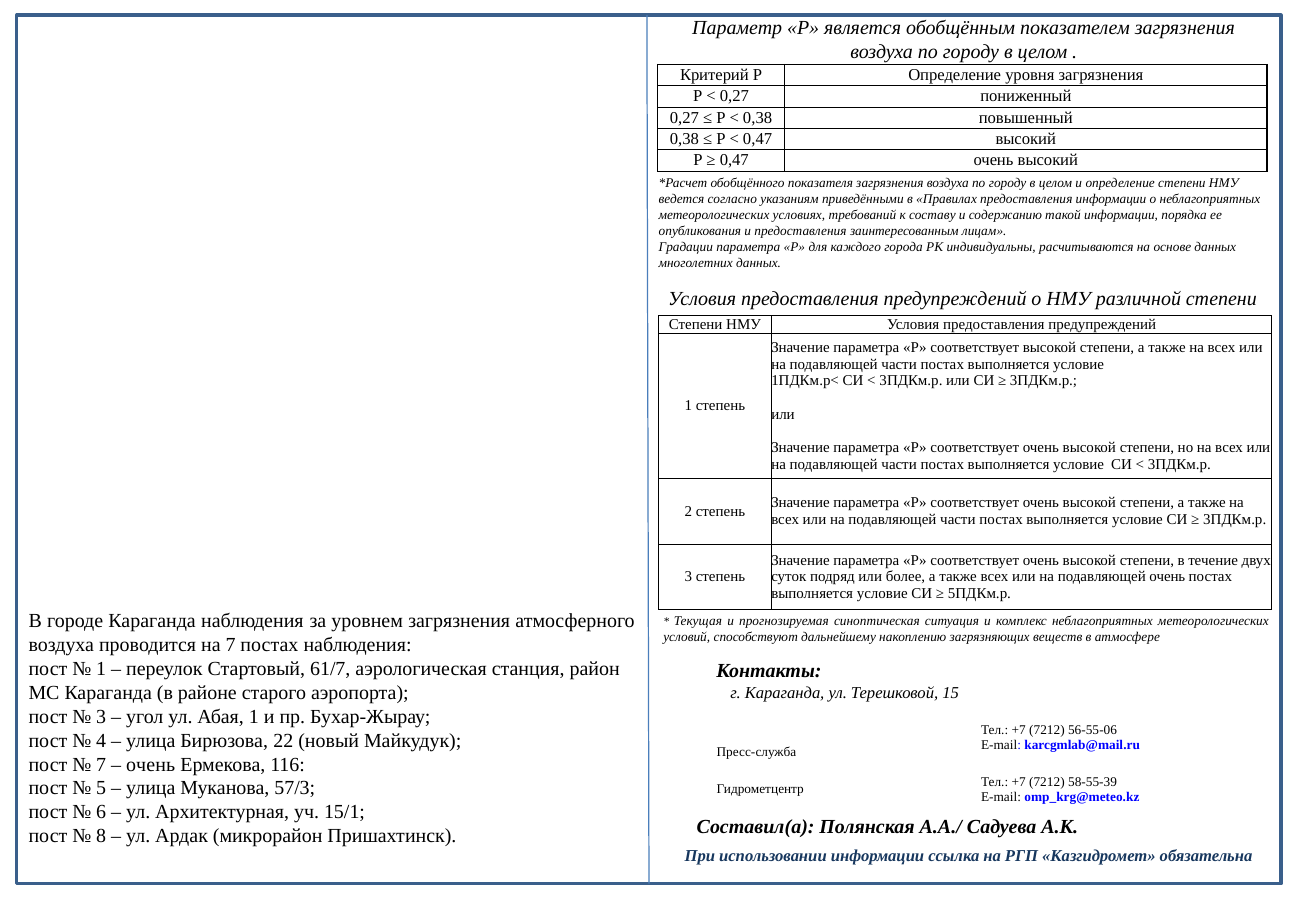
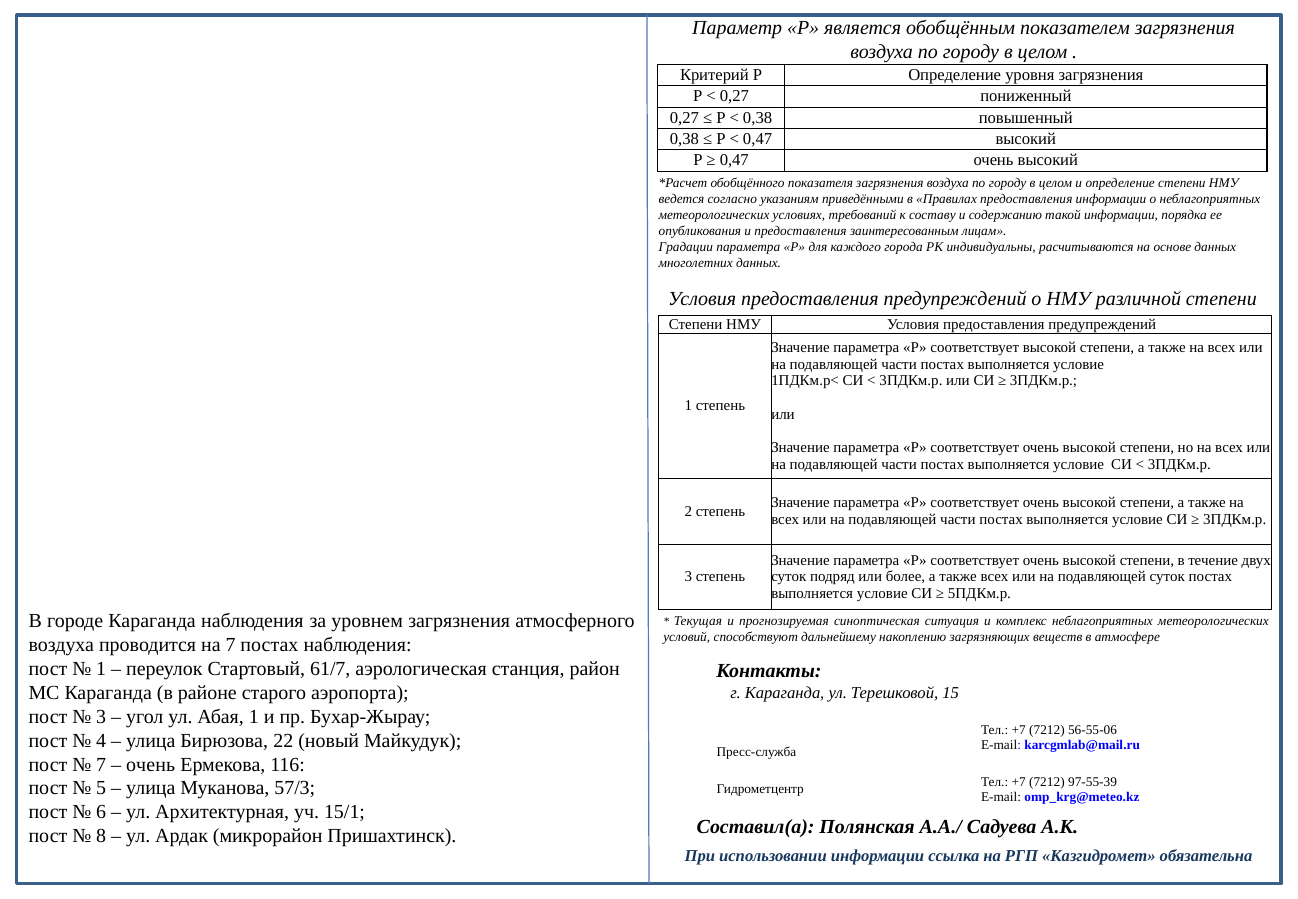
подавляющей очень: очень -> суток
58-55-39: 58-55-39 -> 97-55-39
